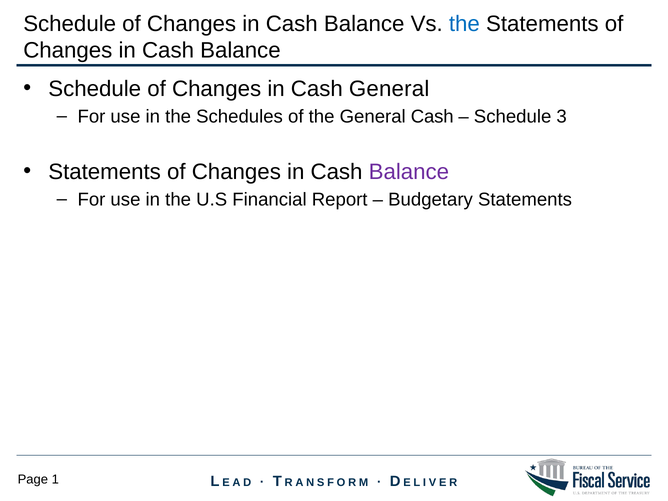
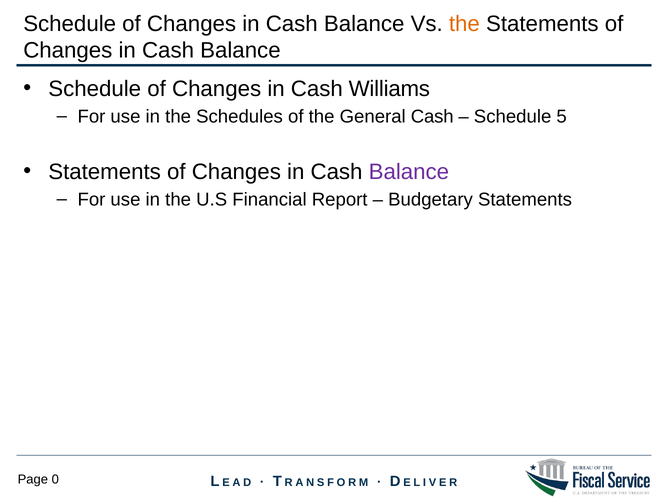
the at (464, 24) colour: blue -> orange
Cash General: General -> Williams
3: 3 -> 5
1: 1 -> 0
